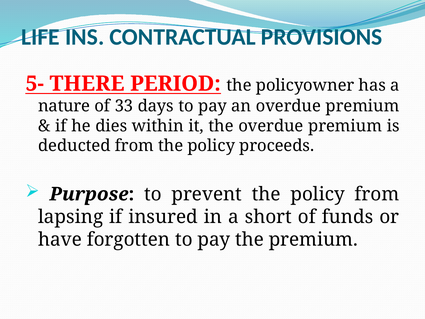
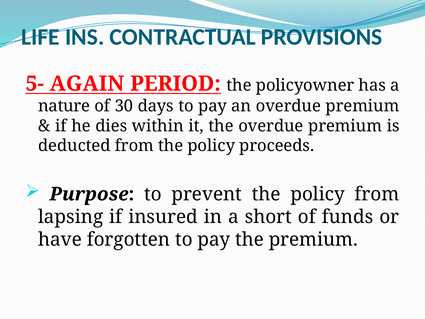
THERE: THERE -> AGAIN
33: 33 -> 30
